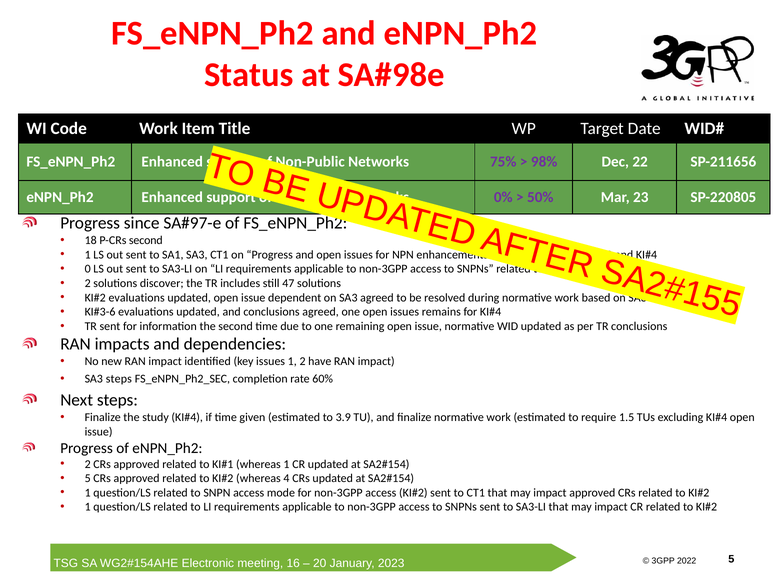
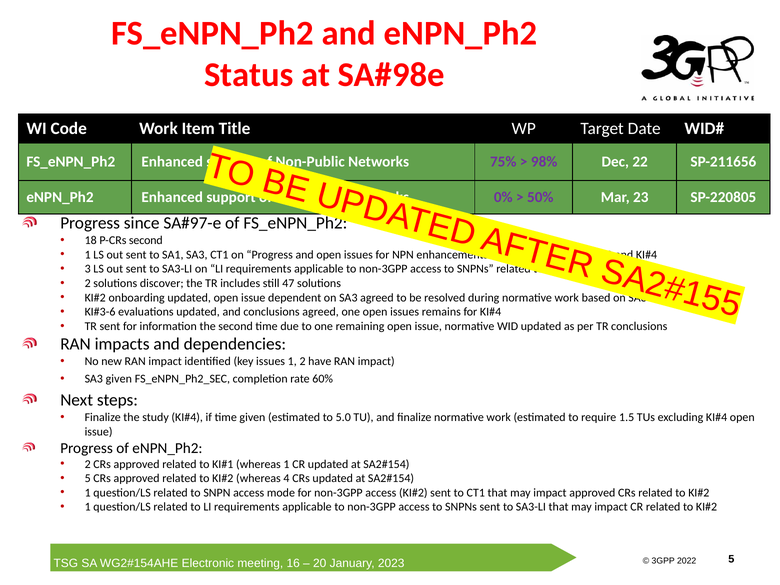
0: 0 -> 3
evaluations at (137, 298): evaluations -> onboarding
SA3 steps: steps -> given
3.9: 3.9 -> 5.0
